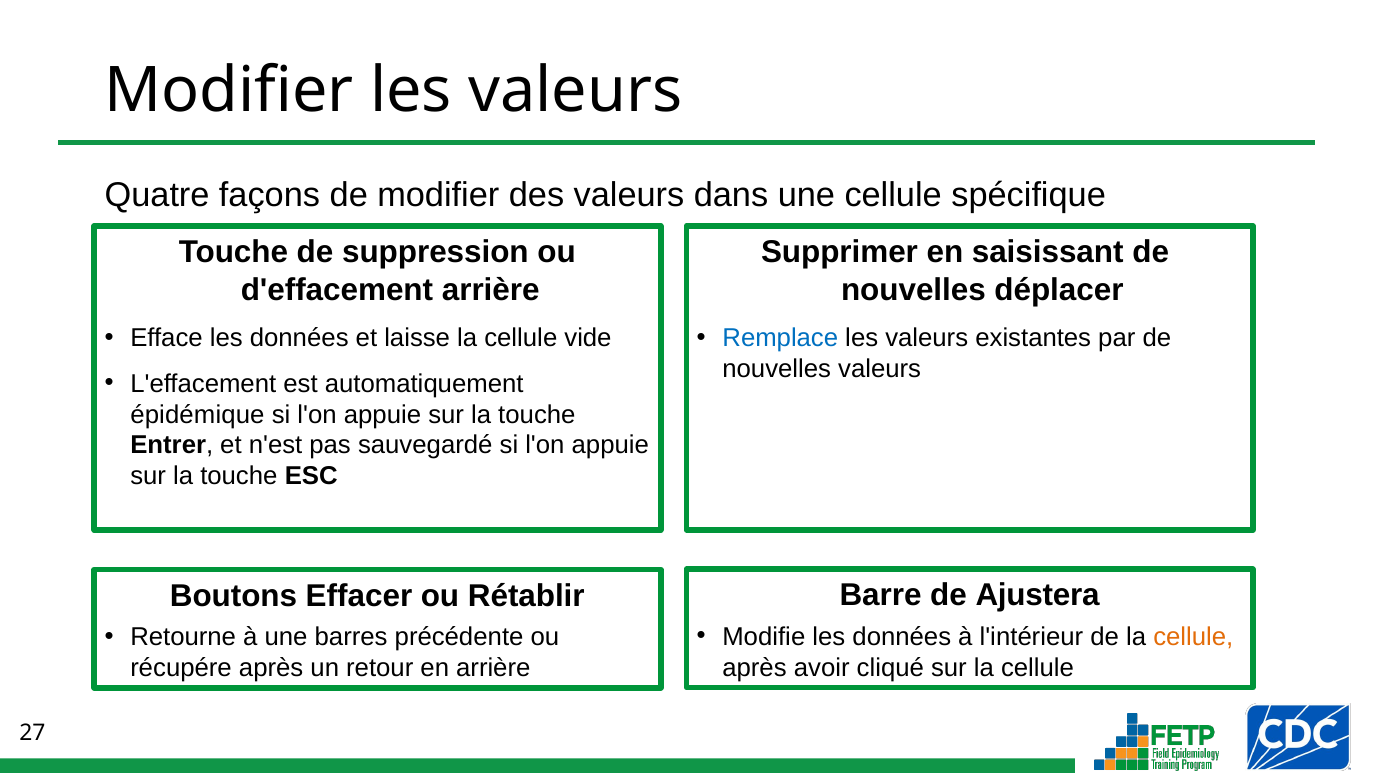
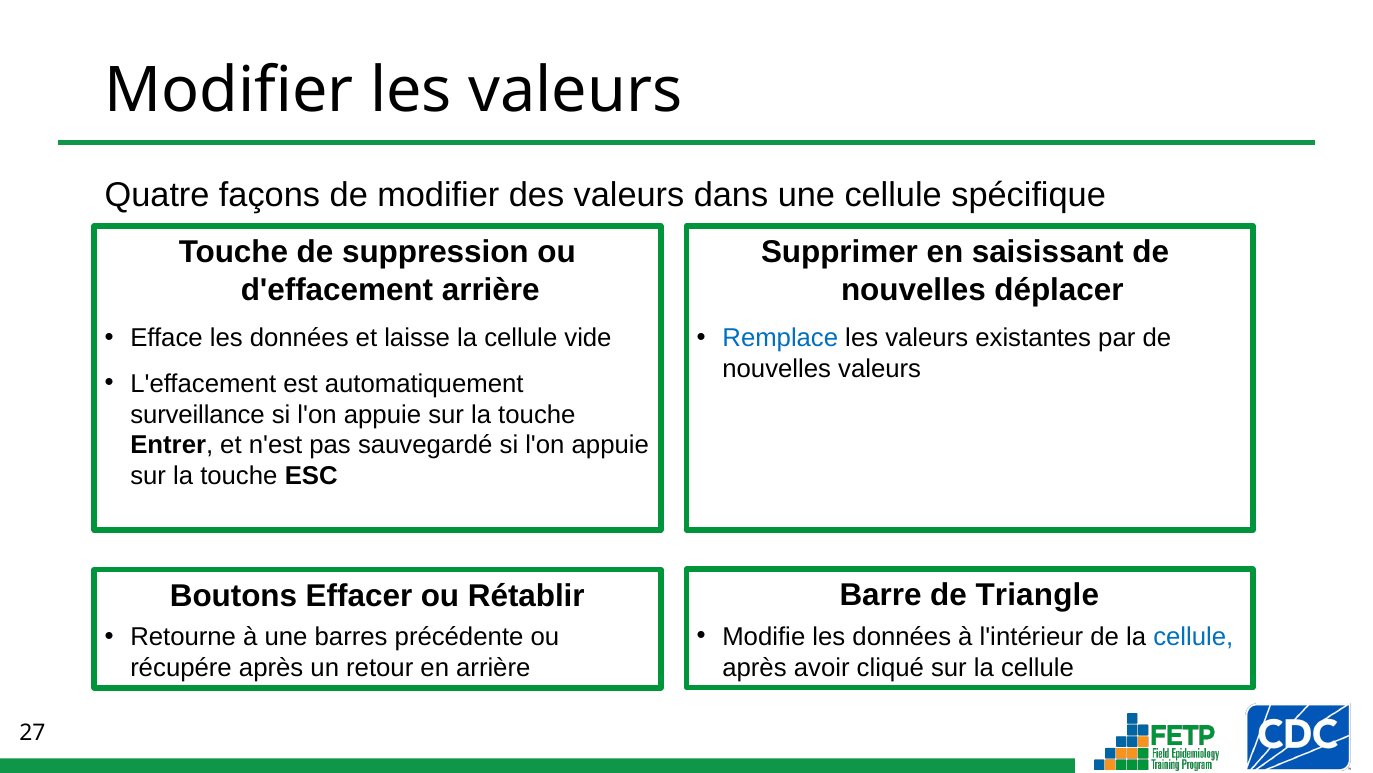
épidémique: épidémique -> surveillance
Ajustera: Ajustera -> Triangle
cellule at (1193, 636) colour: orange -> blue
